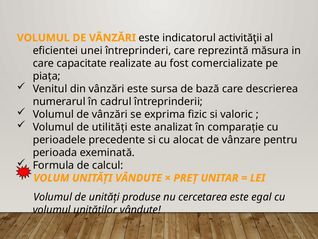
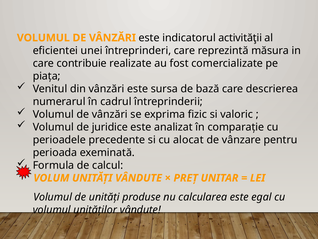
capacitate: capacitate -> contribuie
utilități: utilități -> juridice
cercetarea: cercetarea -> calcularea
